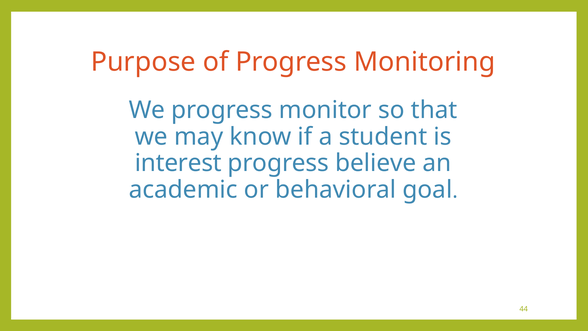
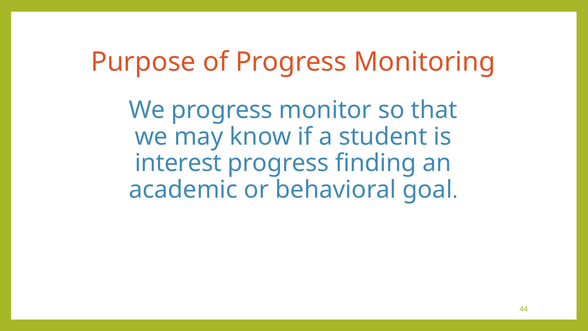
believe: believe -> finding
